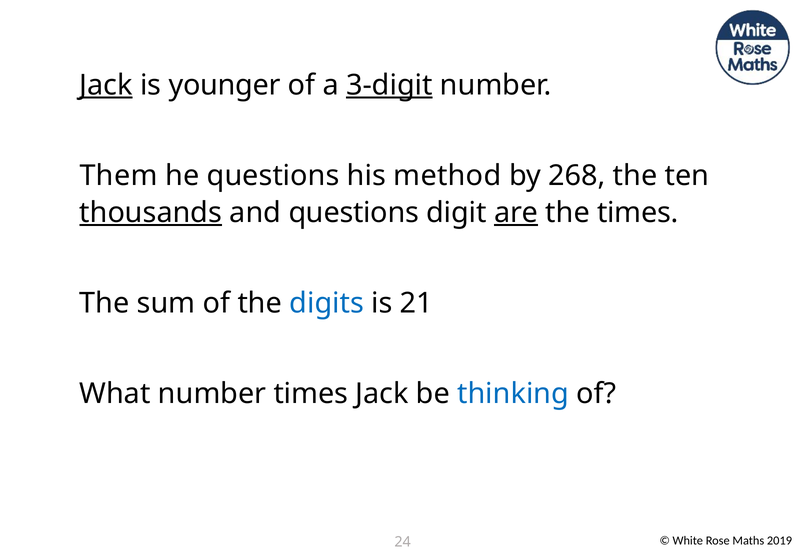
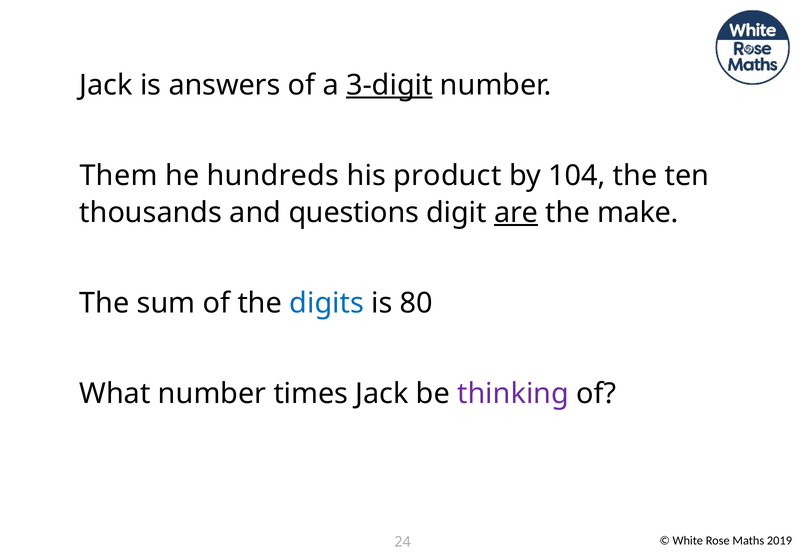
Jack at (106, 85) underline: present -> none
younger: younger -> answers
he questions: questions -> hundreds
method: method -> product
268: 268 -> 104
thousands underline: present -> none
the times: times -> make
21: 21 -> 80
thinking colour: blue -> purple
